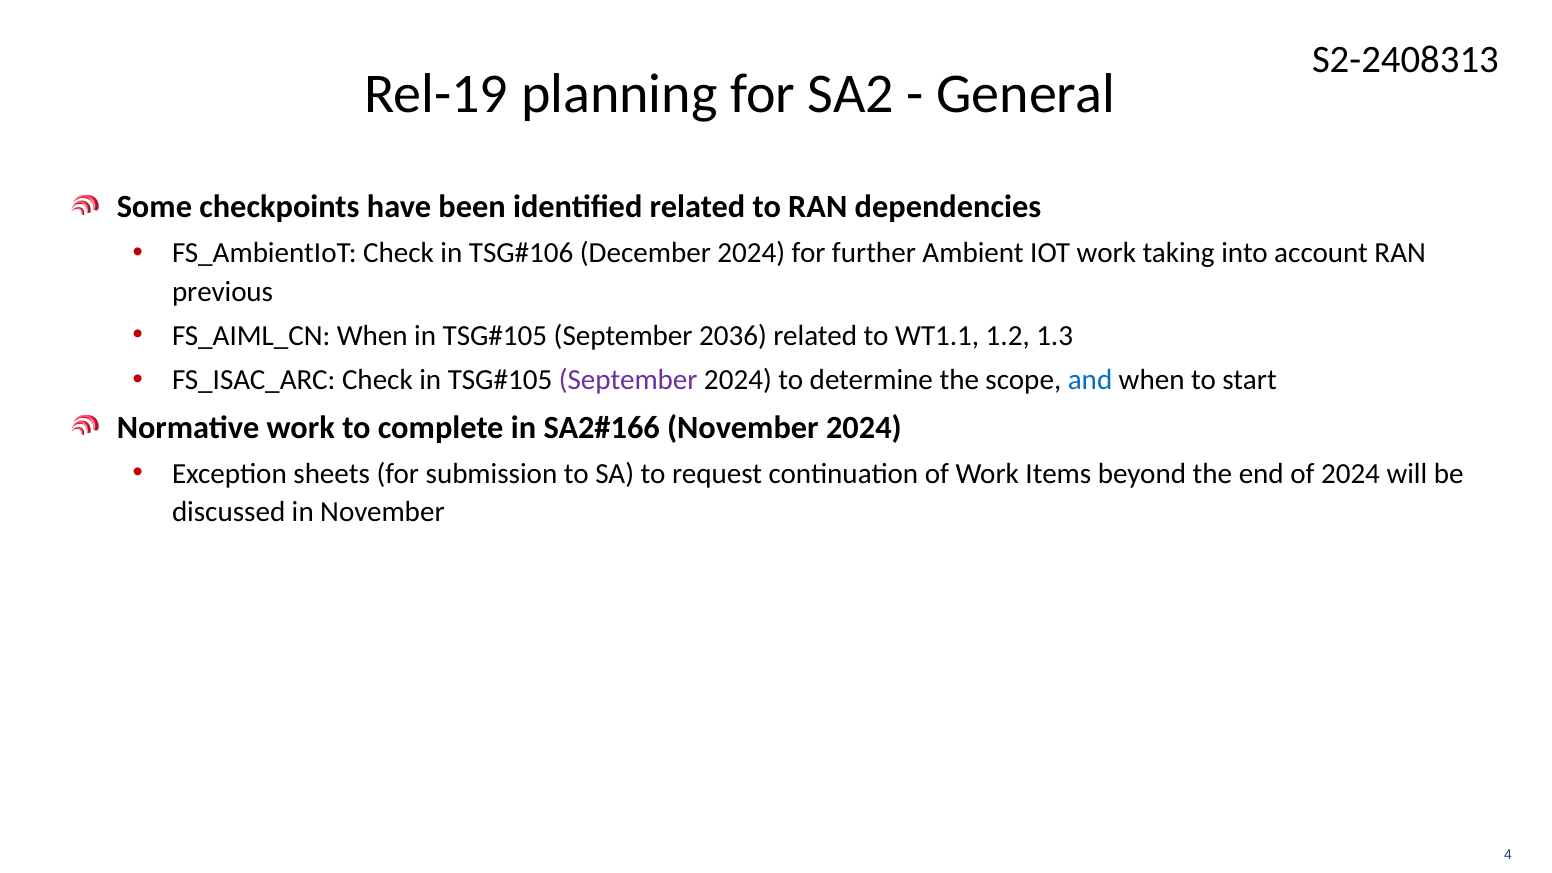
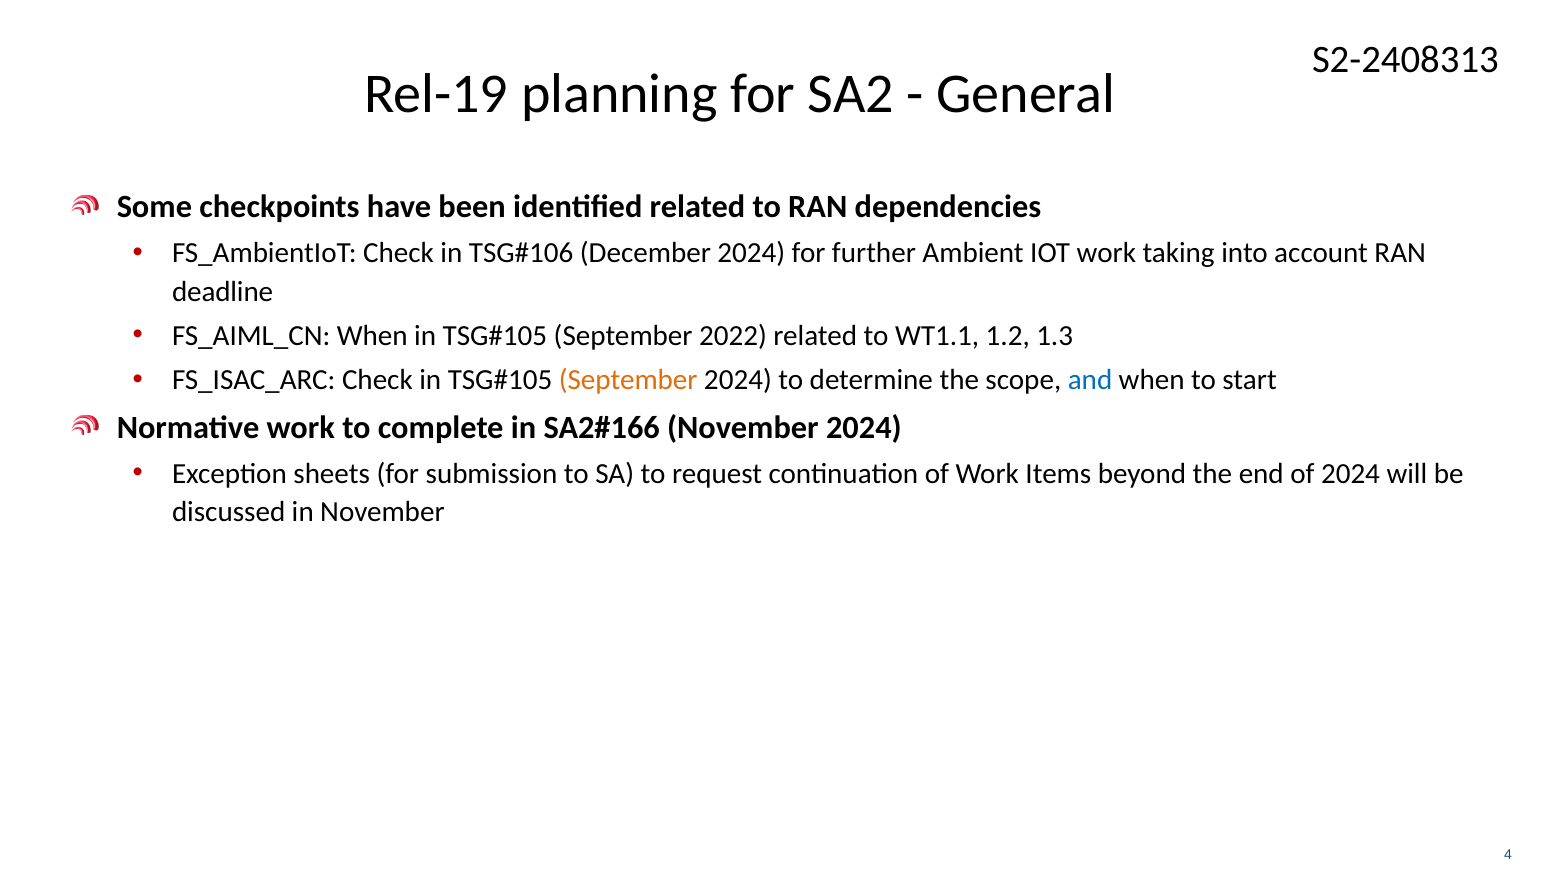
previous: previous -> deadline
2036: 2036 -> 2022
September at (628, 380) colour: purple -> orange
